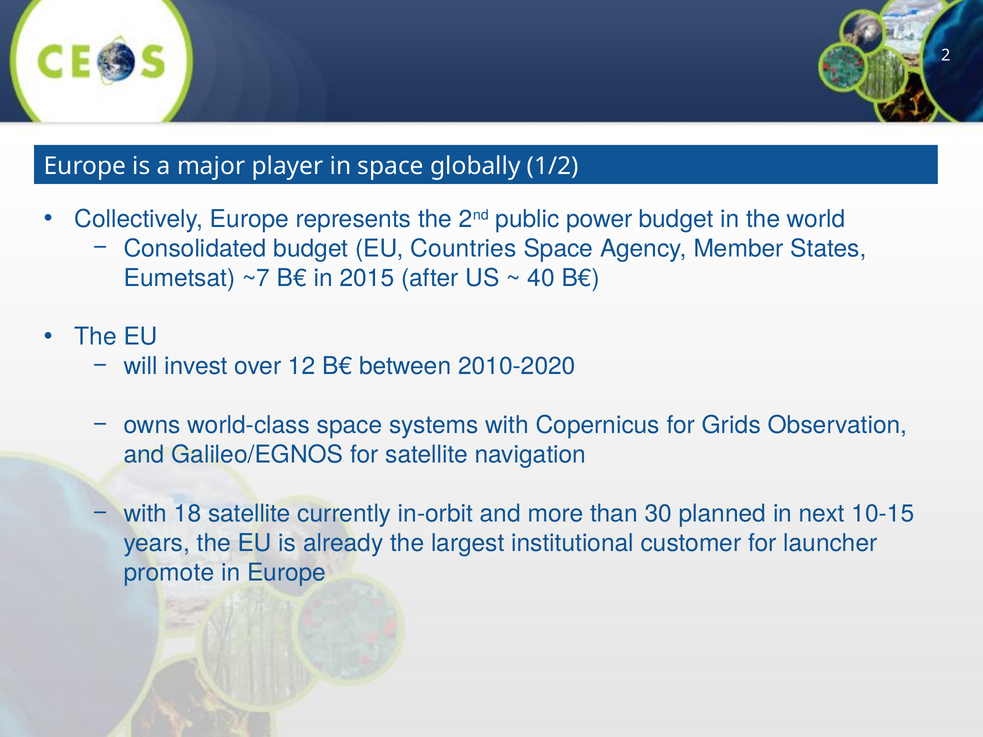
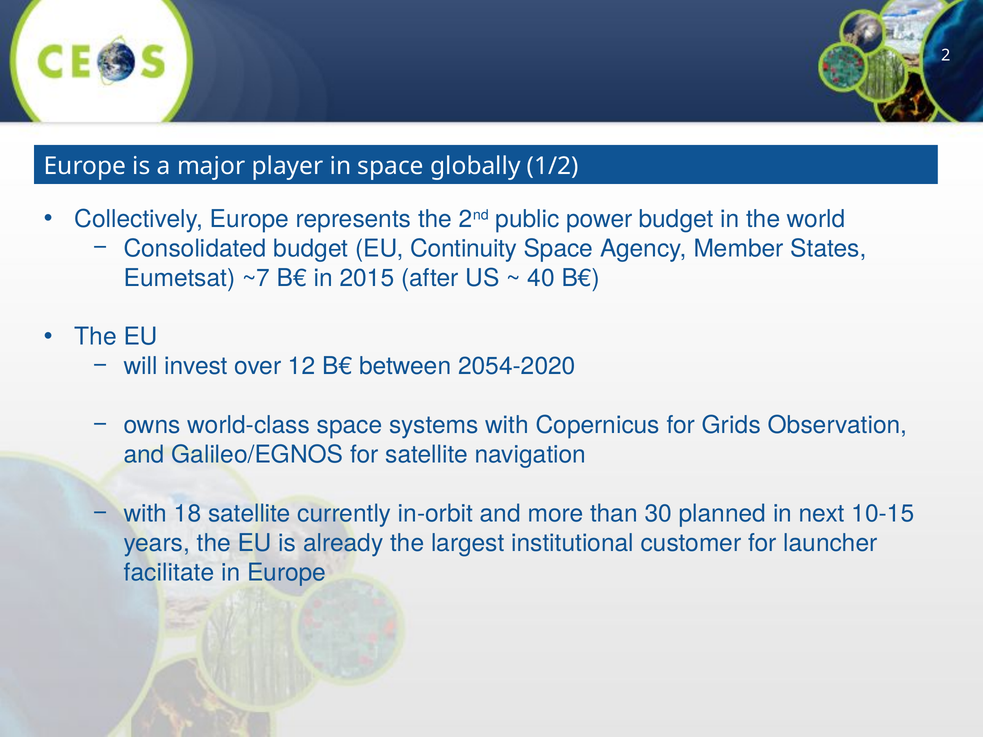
Countries: Countries -> Continuity
2010-2020: 2010-2020 -> 2054-2020
promote: promote -> facilitate
